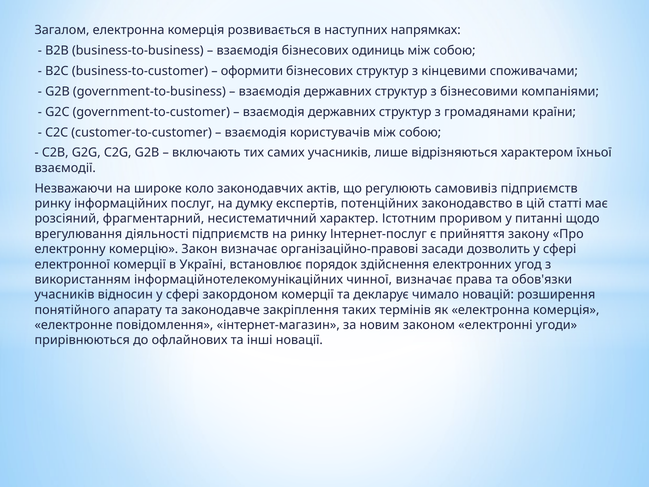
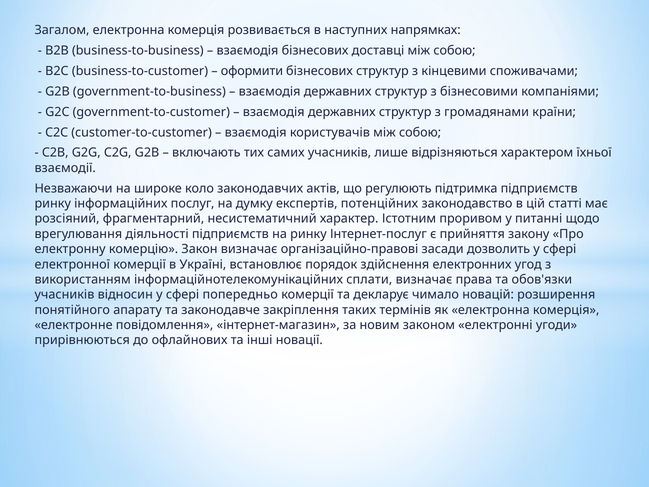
одиниць: одиниць -> доставці
самовивіз: самовивіз -> підтримка
чинної: чинної -> сплати
закордоном: закордоном -> попередньо
